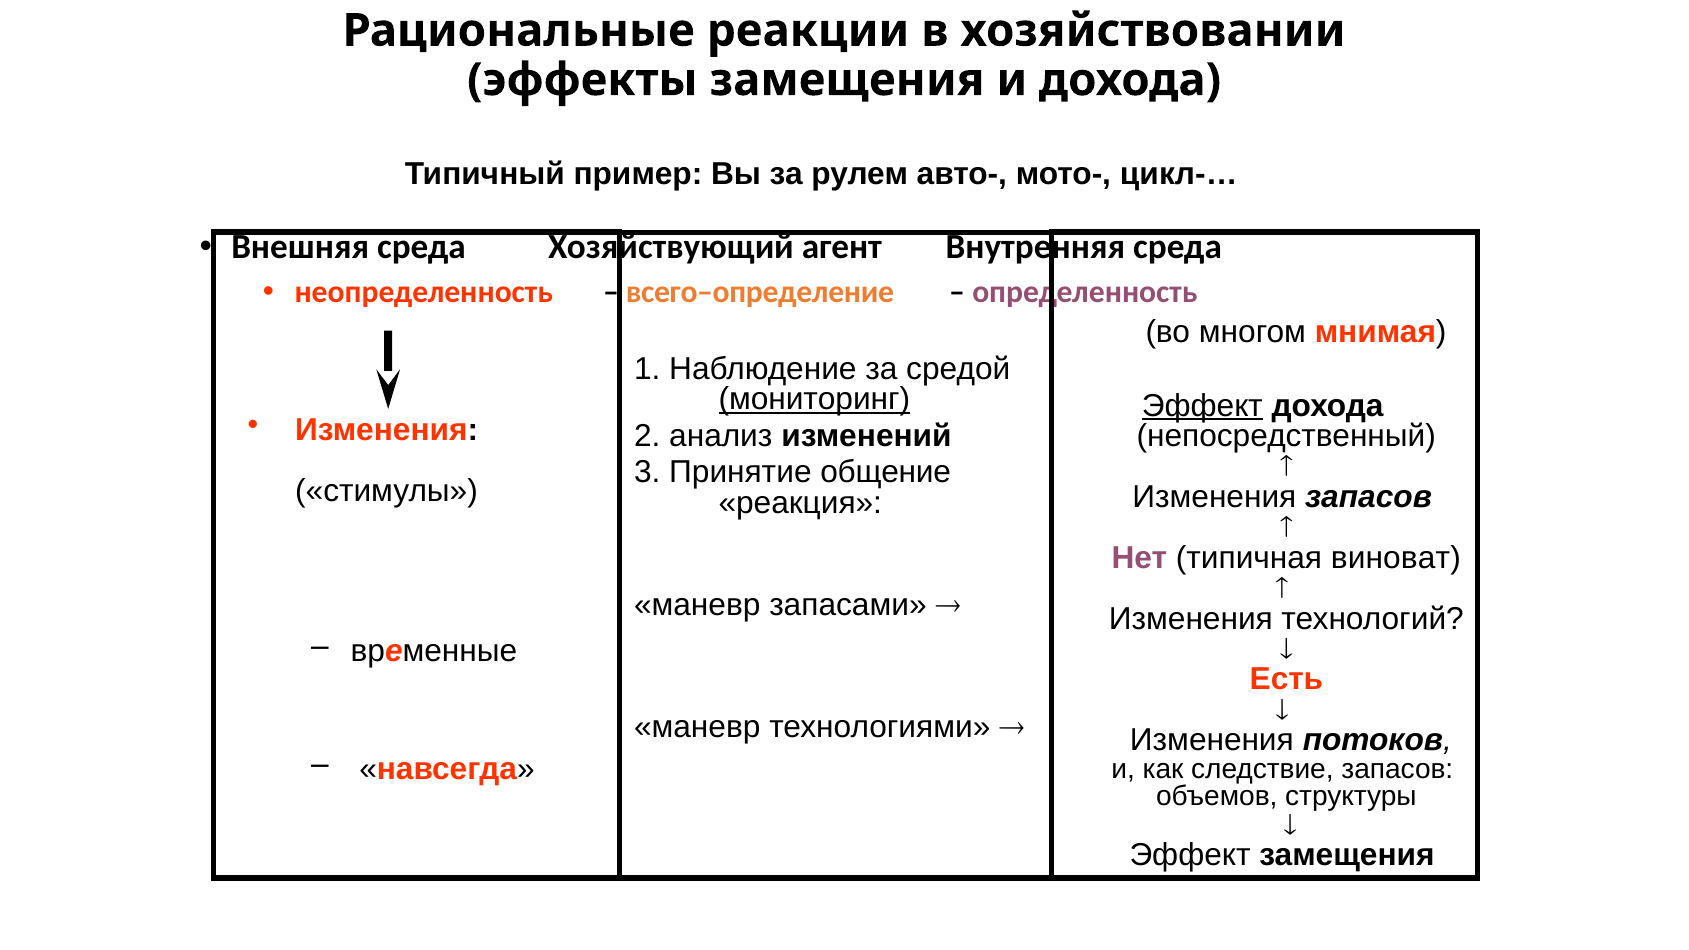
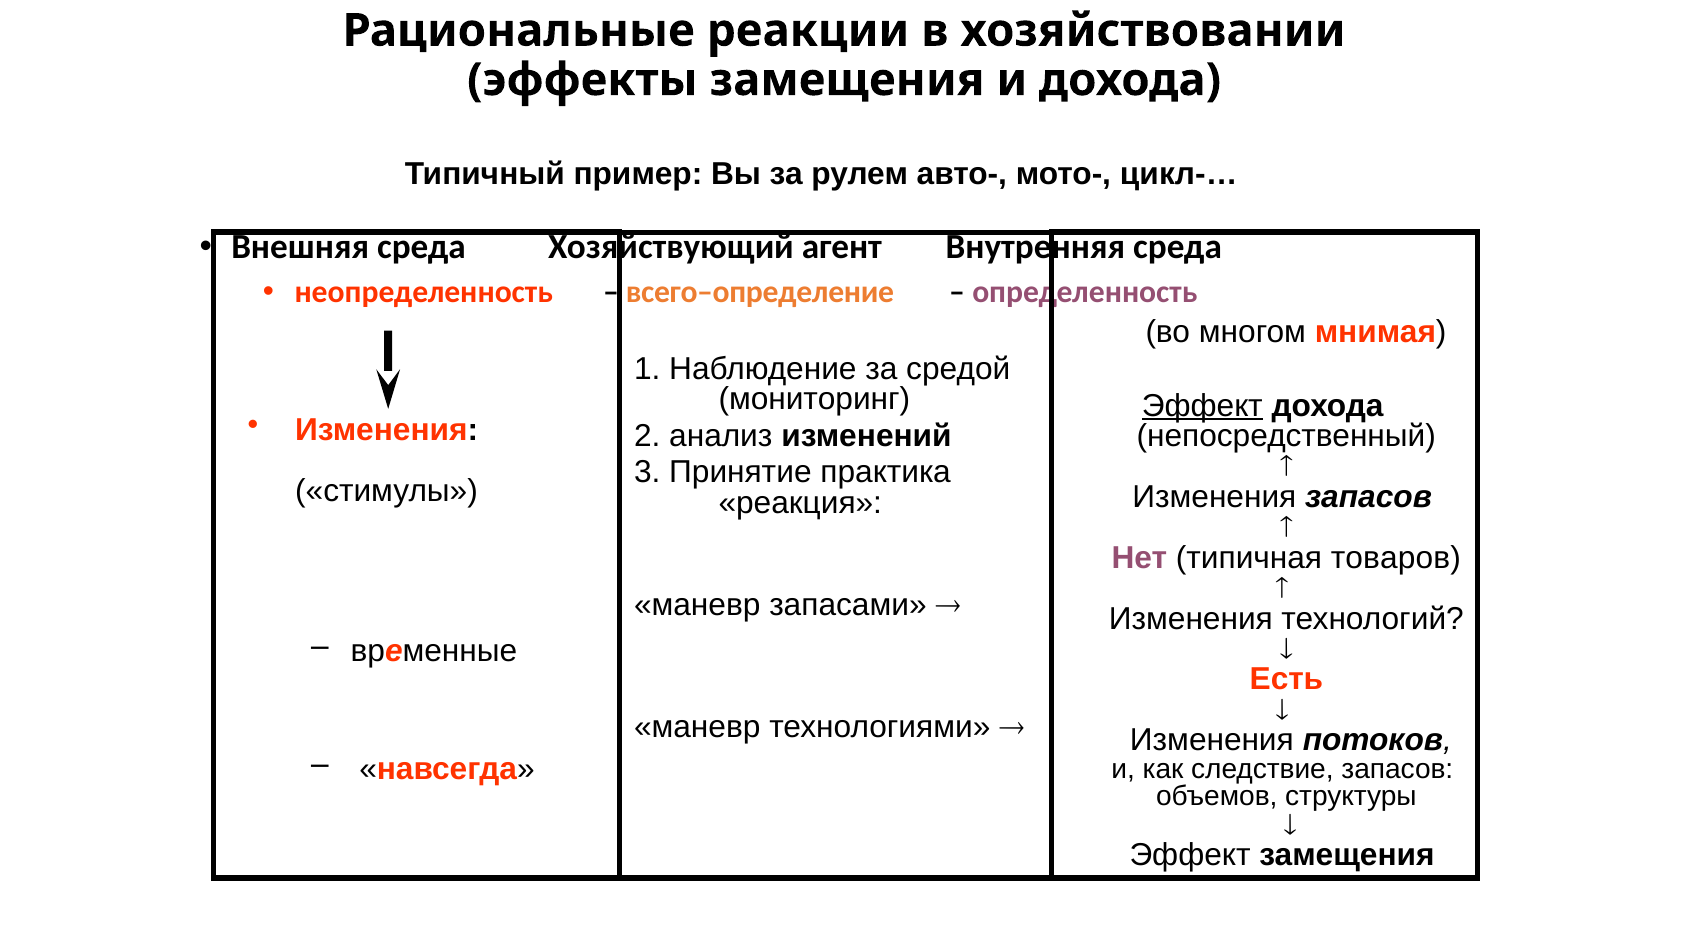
мониторинг underline: present -> none
общение: общение -> практика
виноват: виноват -> товаров
